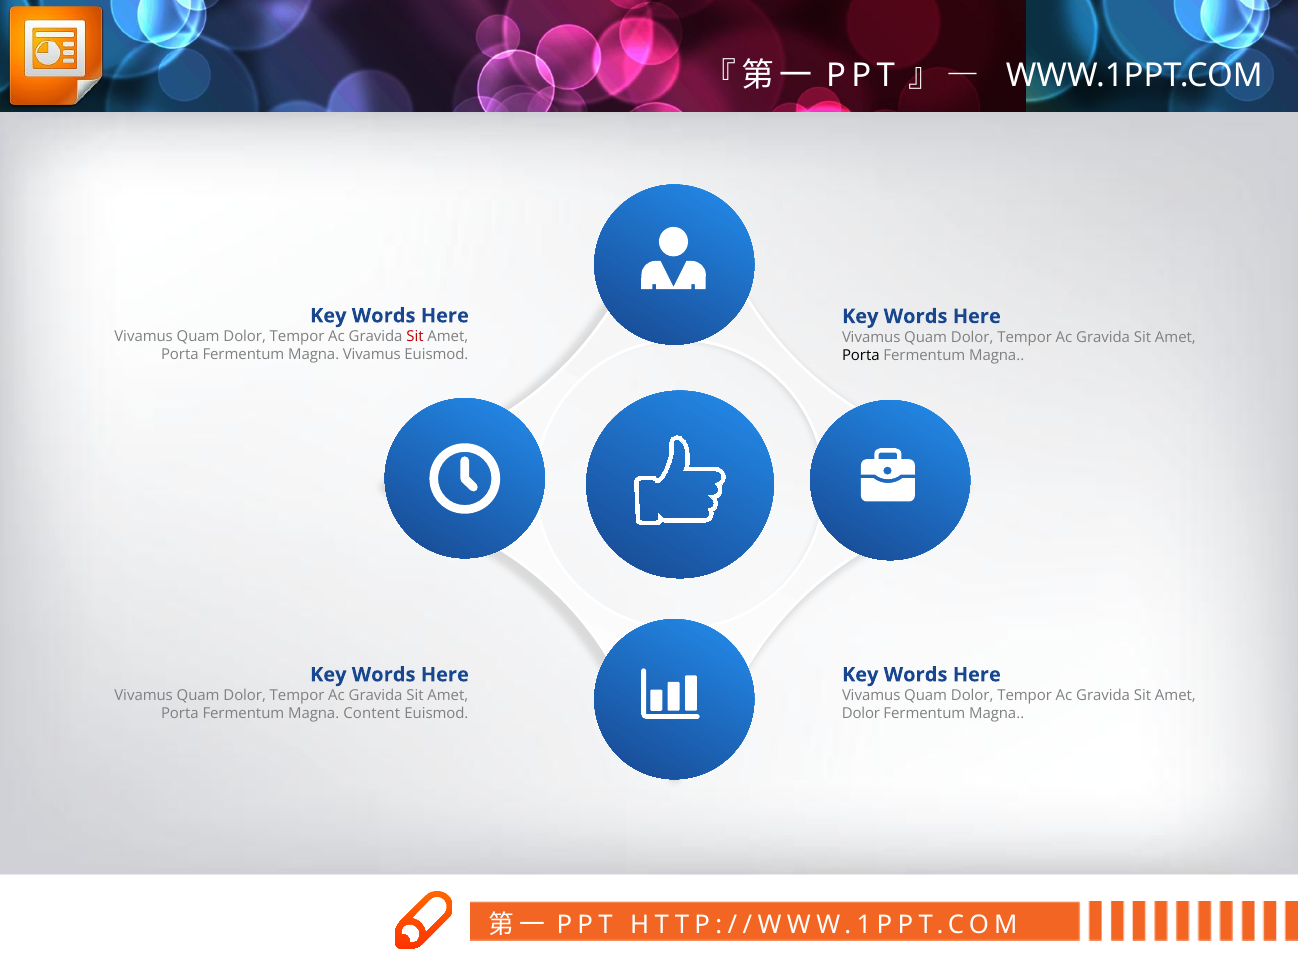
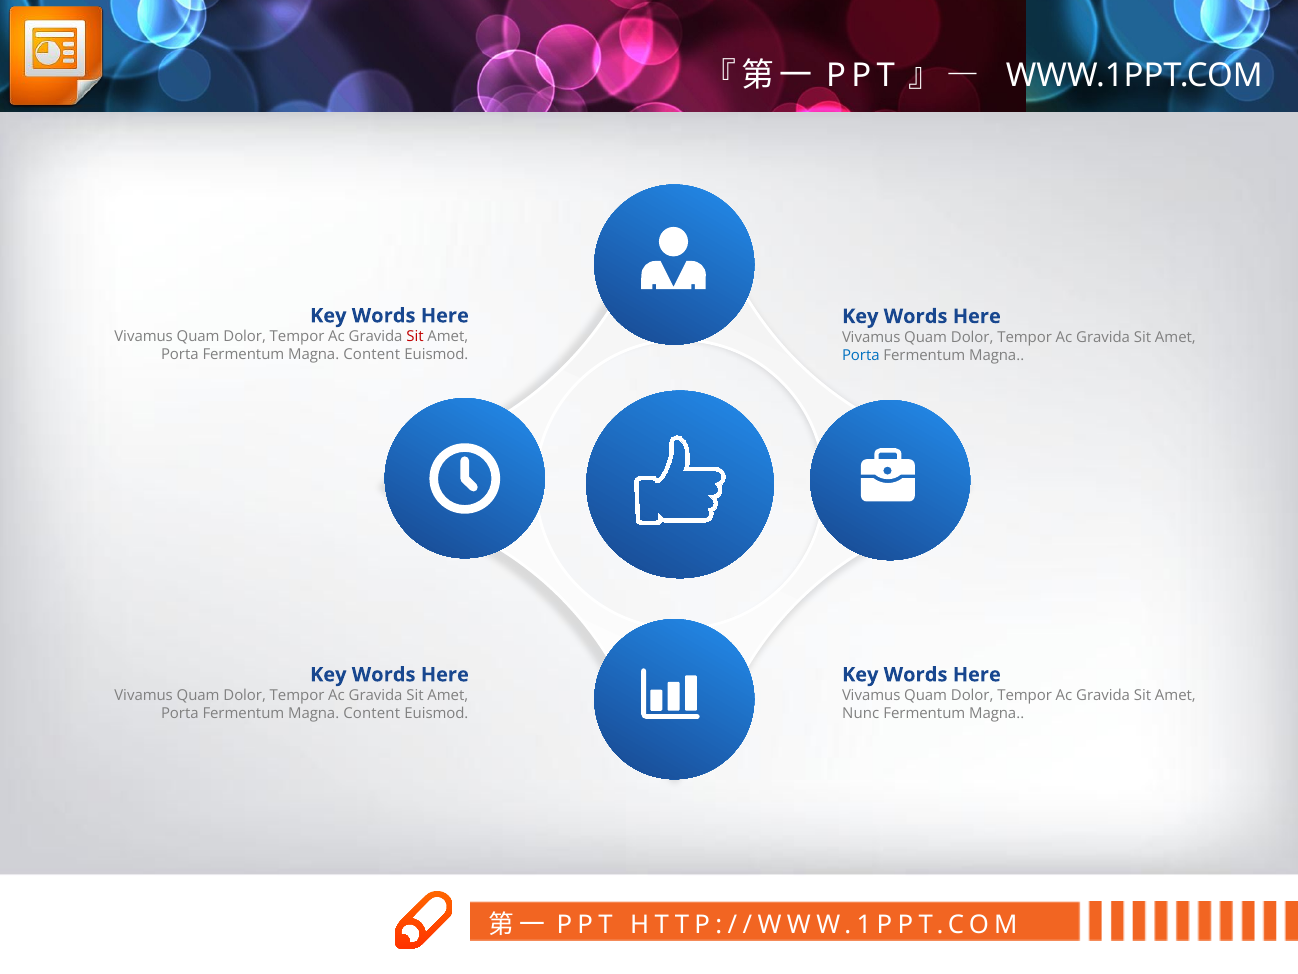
Vivamus at (372, 354): Vivamus -> Content
Porta at (861, 355) colour: black -> blue
Dolor at (861, 713): Dolor -> Nunc
